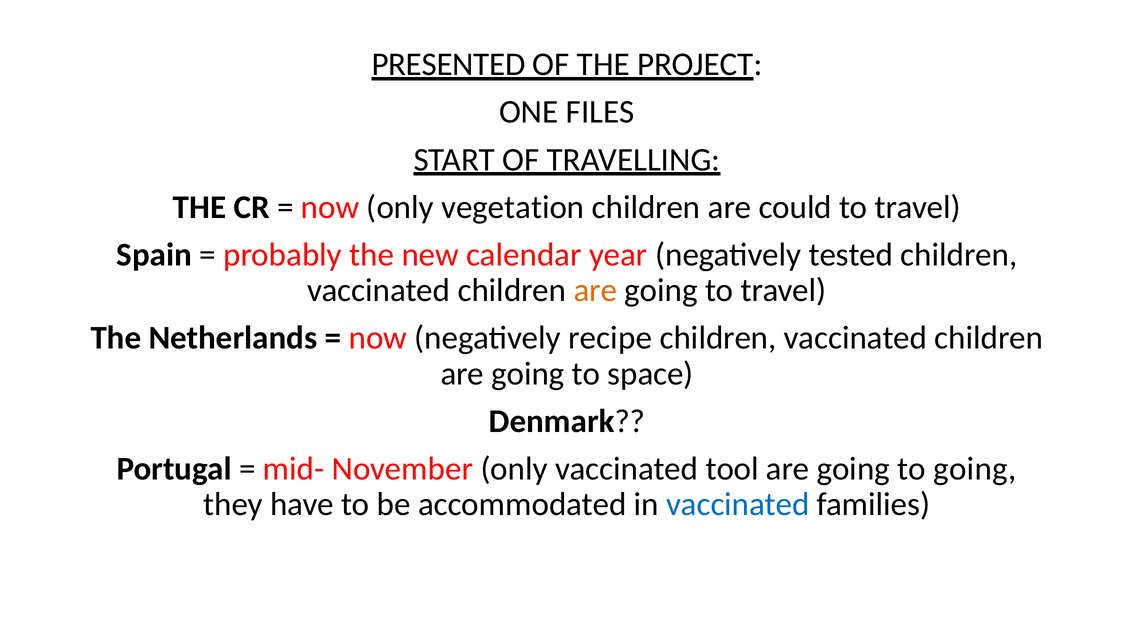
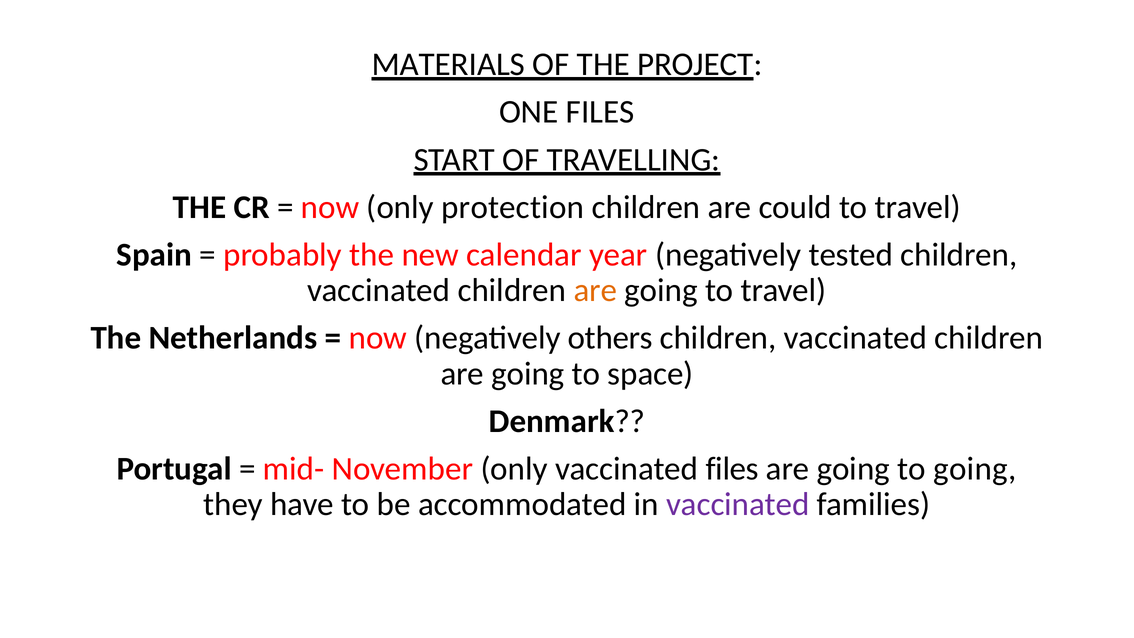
PRESENTED: PRESENTED -> MATERIALS
vegetation: vegetation -> protection
recipe: recipe -> others
vaccinated tool: tool -> files
vaccinated at (738, 504) colour: blue -> purple
